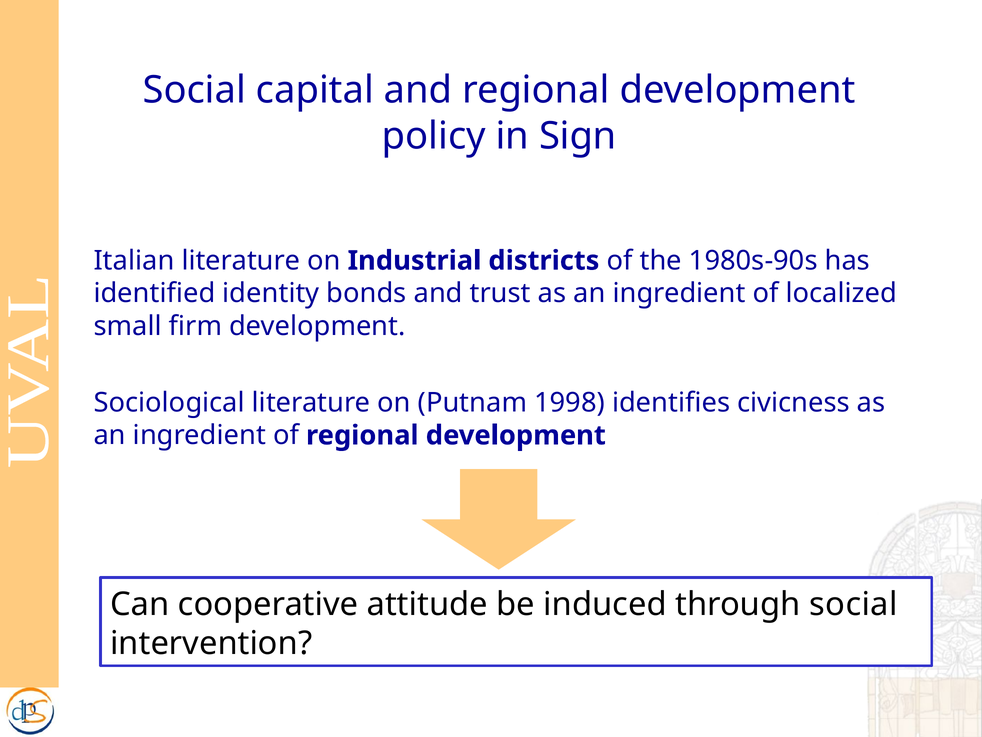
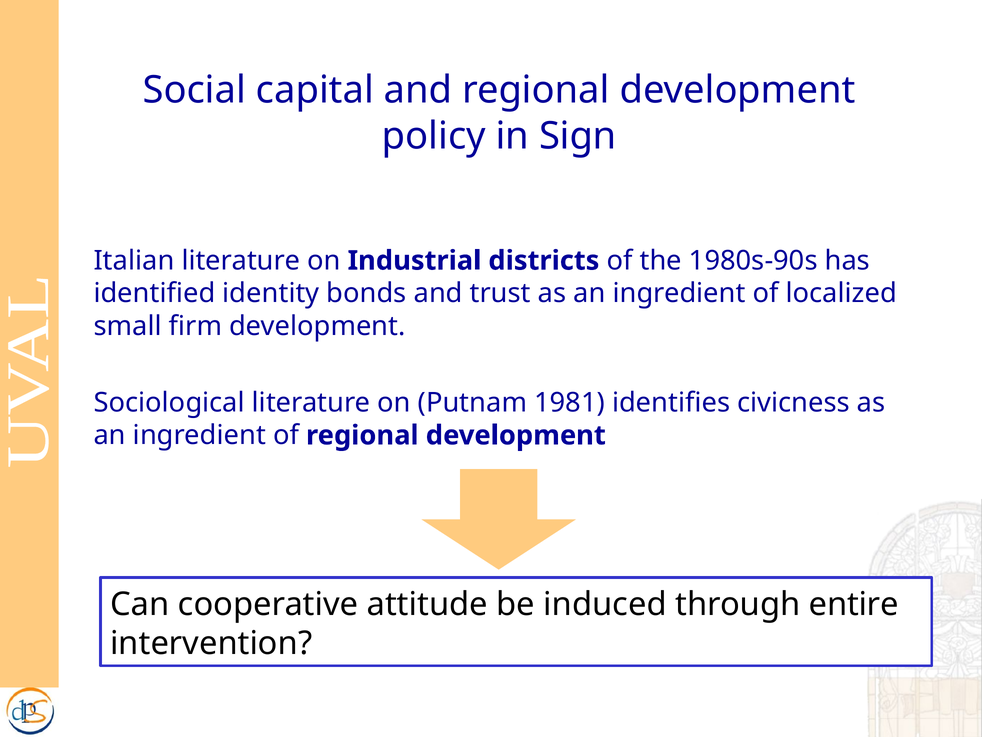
1998: 1998 -> 1981
through social: social -> entire
